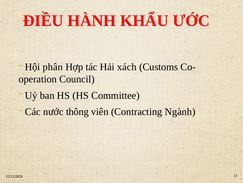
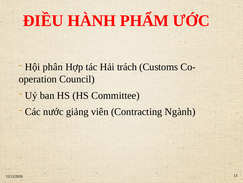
KHẨU: KHẨU -> PHẨM
xách: xách -> trách
thông: thông -> giảng
